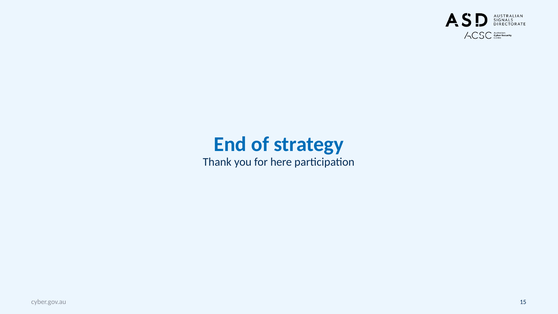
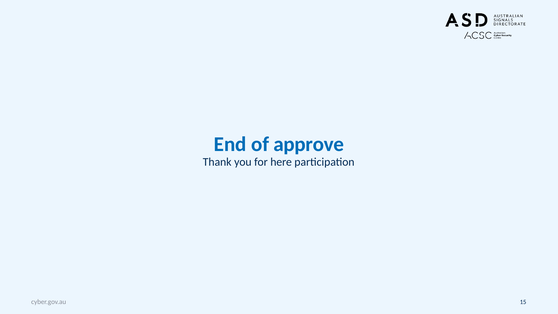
strategy: strategy -> approve
